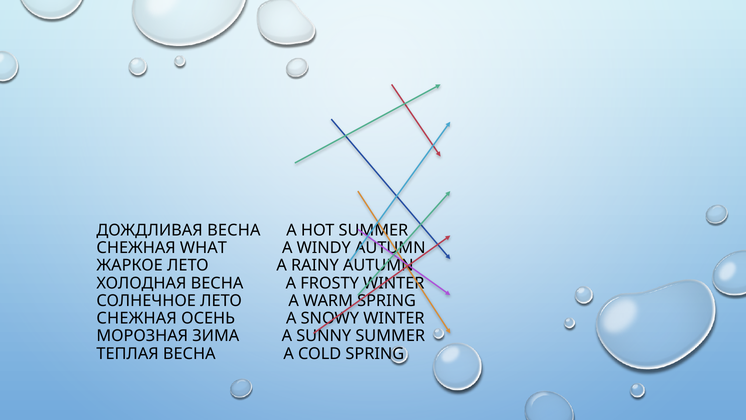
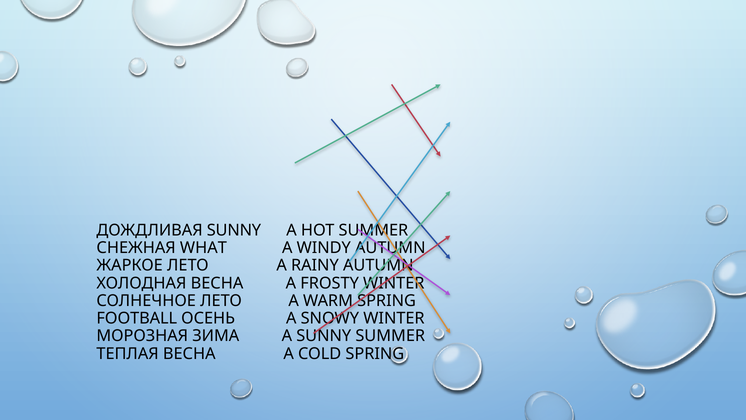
ДОЖДЛИВАЯ ВЕСНА: ВЕСНА -> SUNNY
СНЕЖНАЯ at (137, 318): СНЕЖНАЯ -> FOOTBALL
